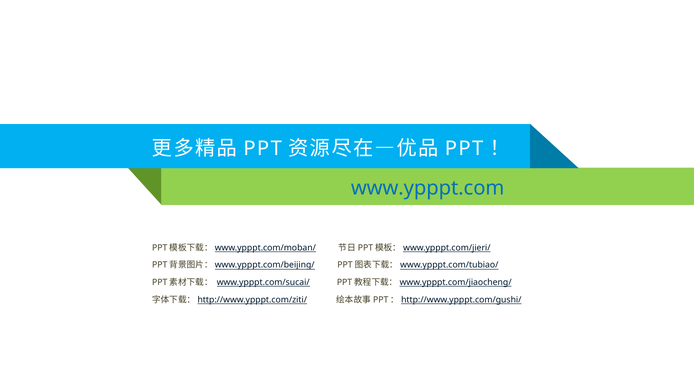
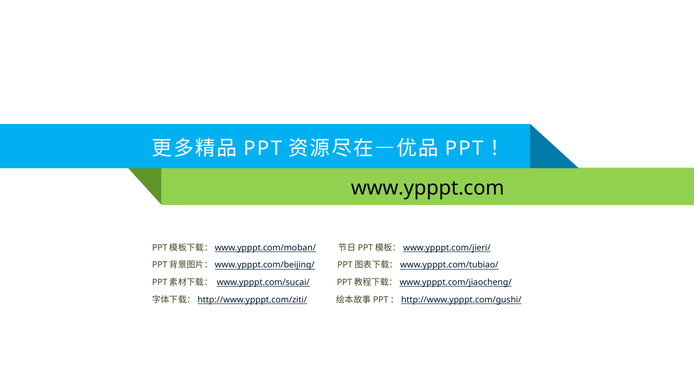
www.ypppt.com colour: blue -> black
